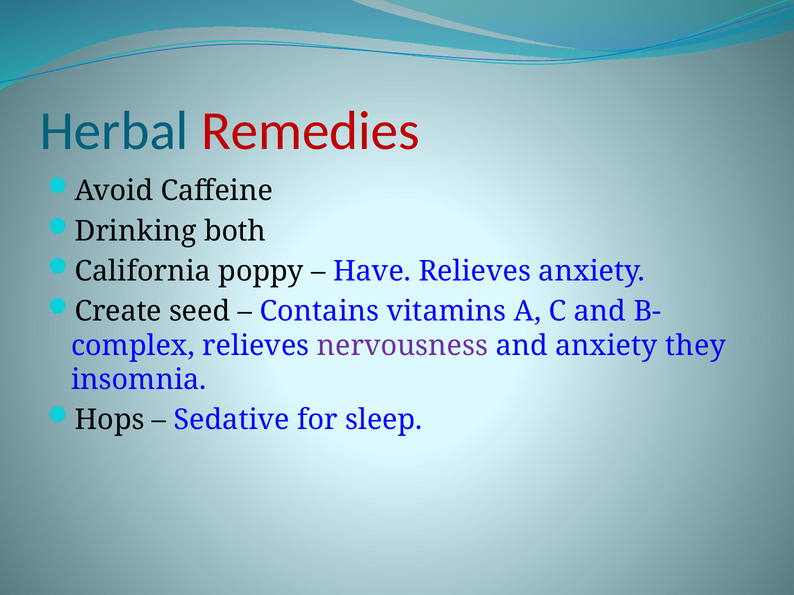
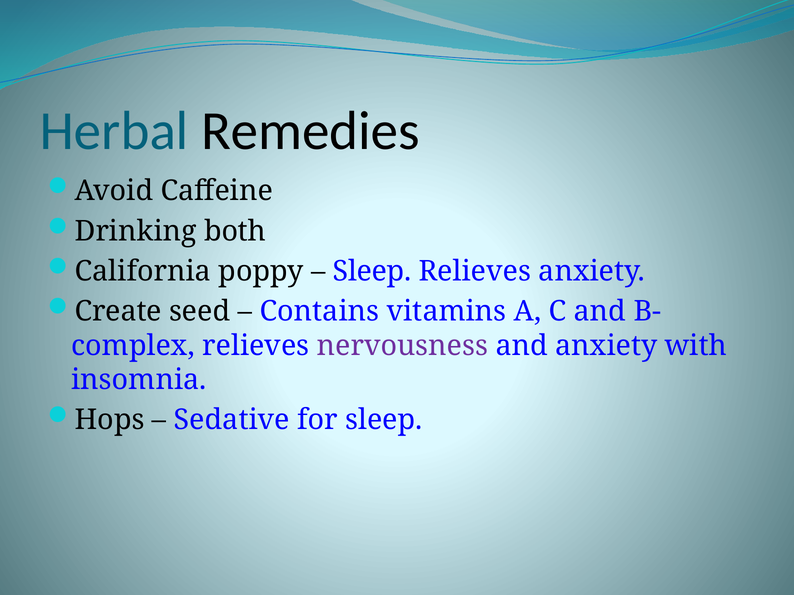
Remedies colour: red -> black
Have at (372, 271): Have -> Sleep
they: they -> with
